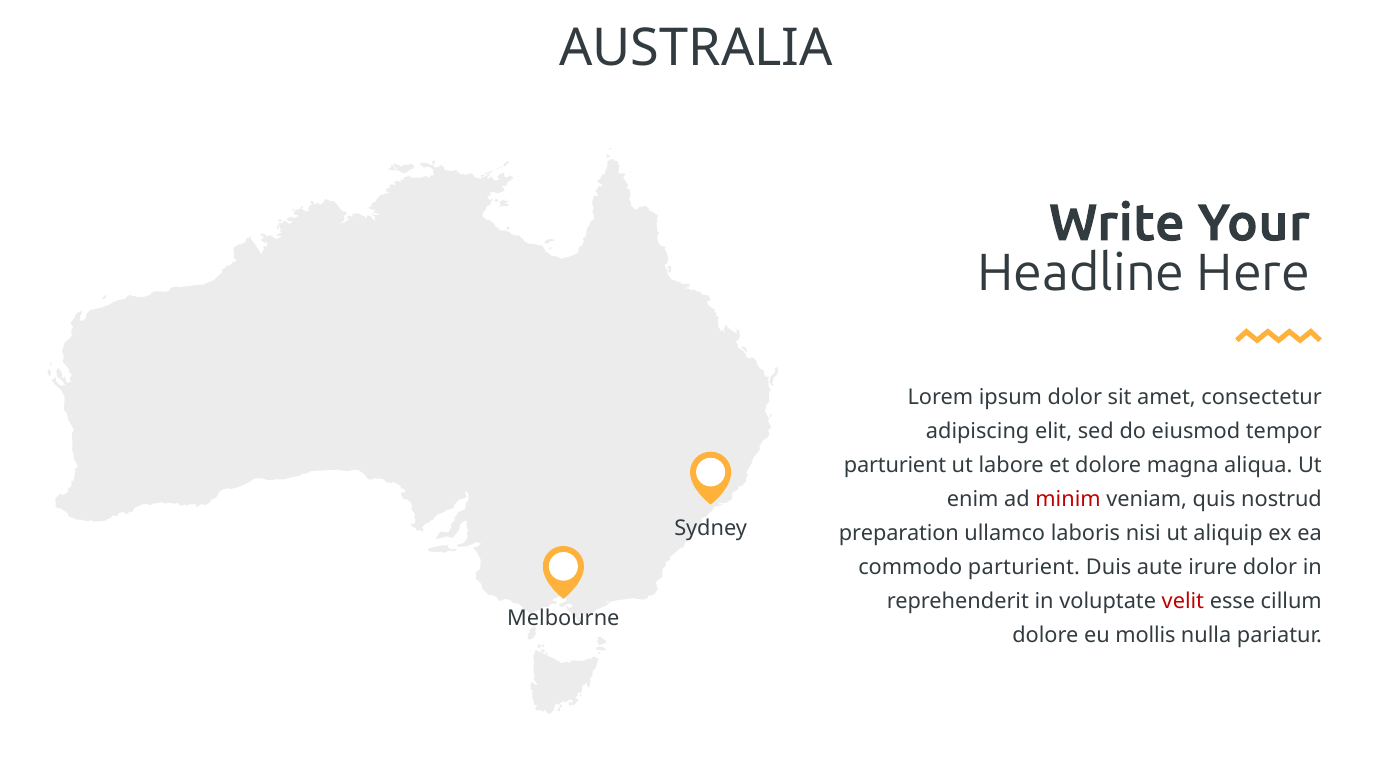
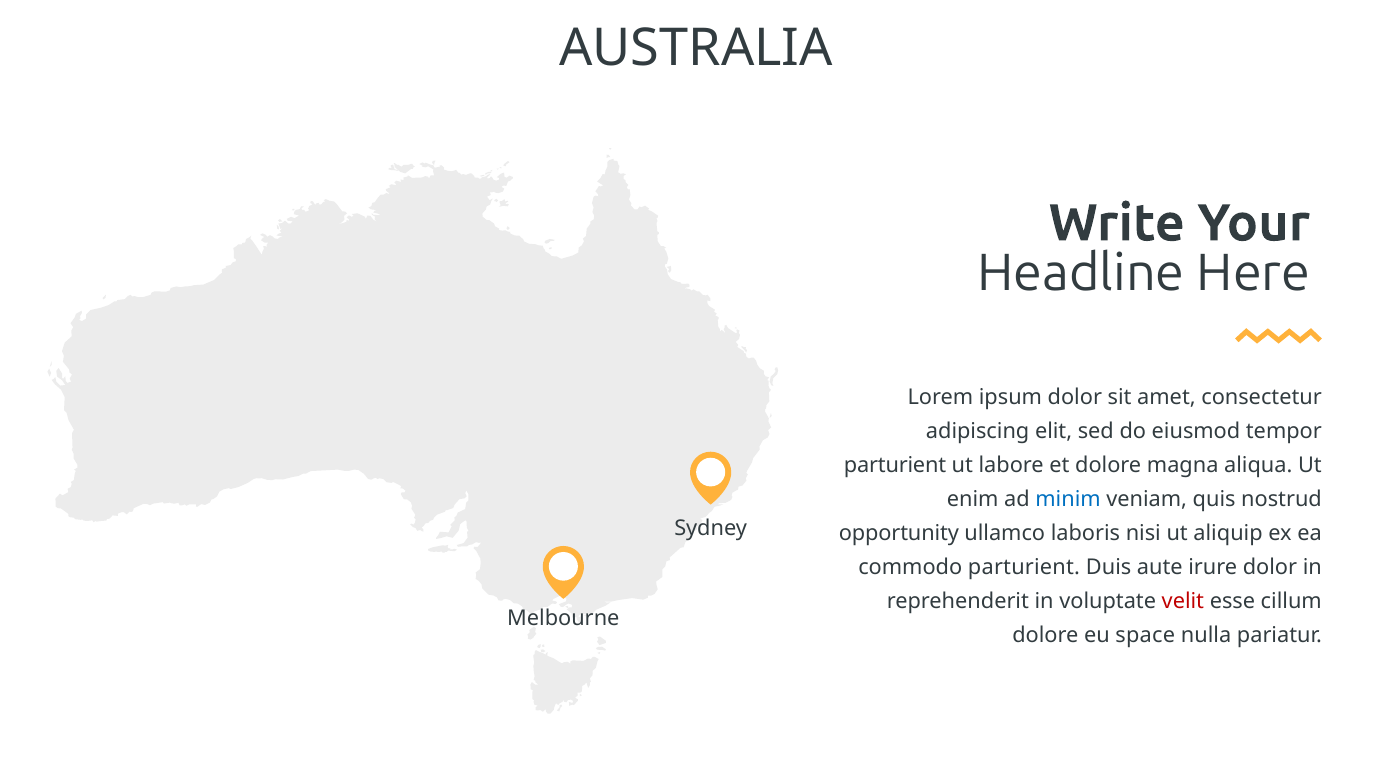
minim colour: red -> blue
preparation: preparation -> opportunity
mollis: mollis -> space
